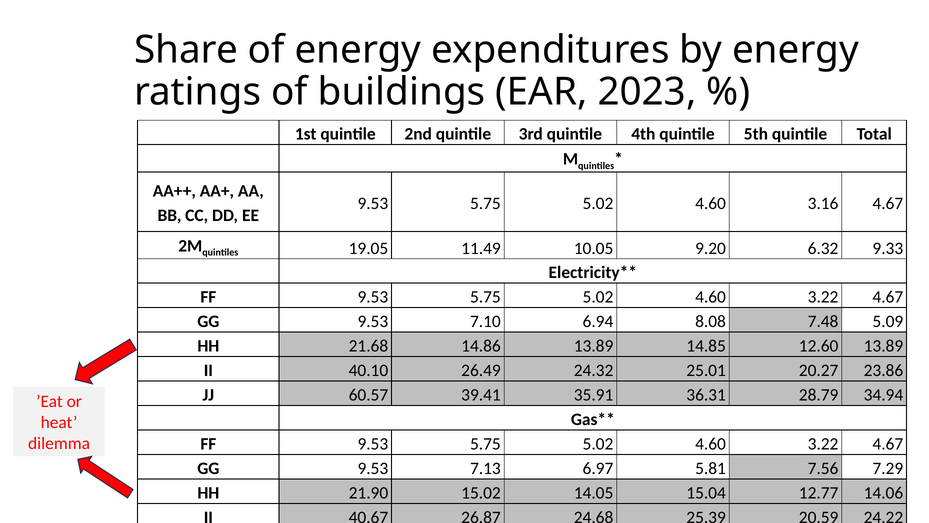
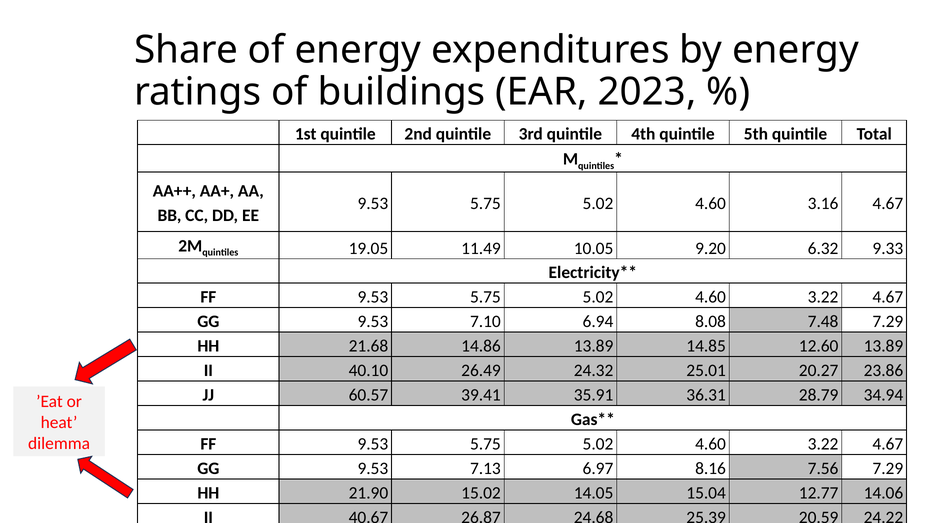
7.48 5.09: 5.09 -> 7.29
5.81: 5.81 -> 8.16
